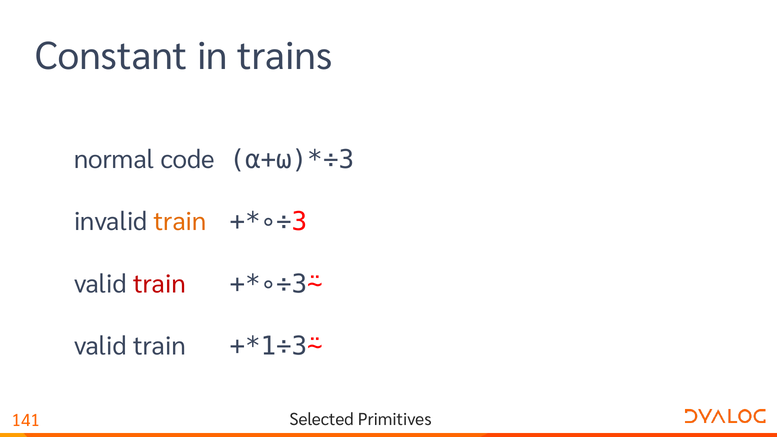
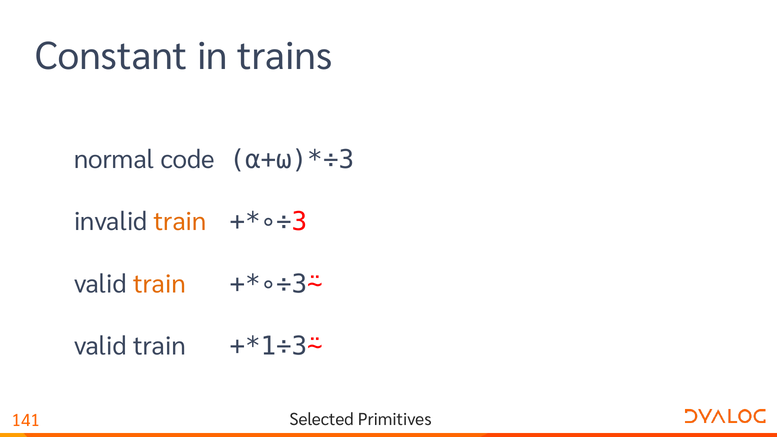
train at (159, 284) colour: red -> orange
